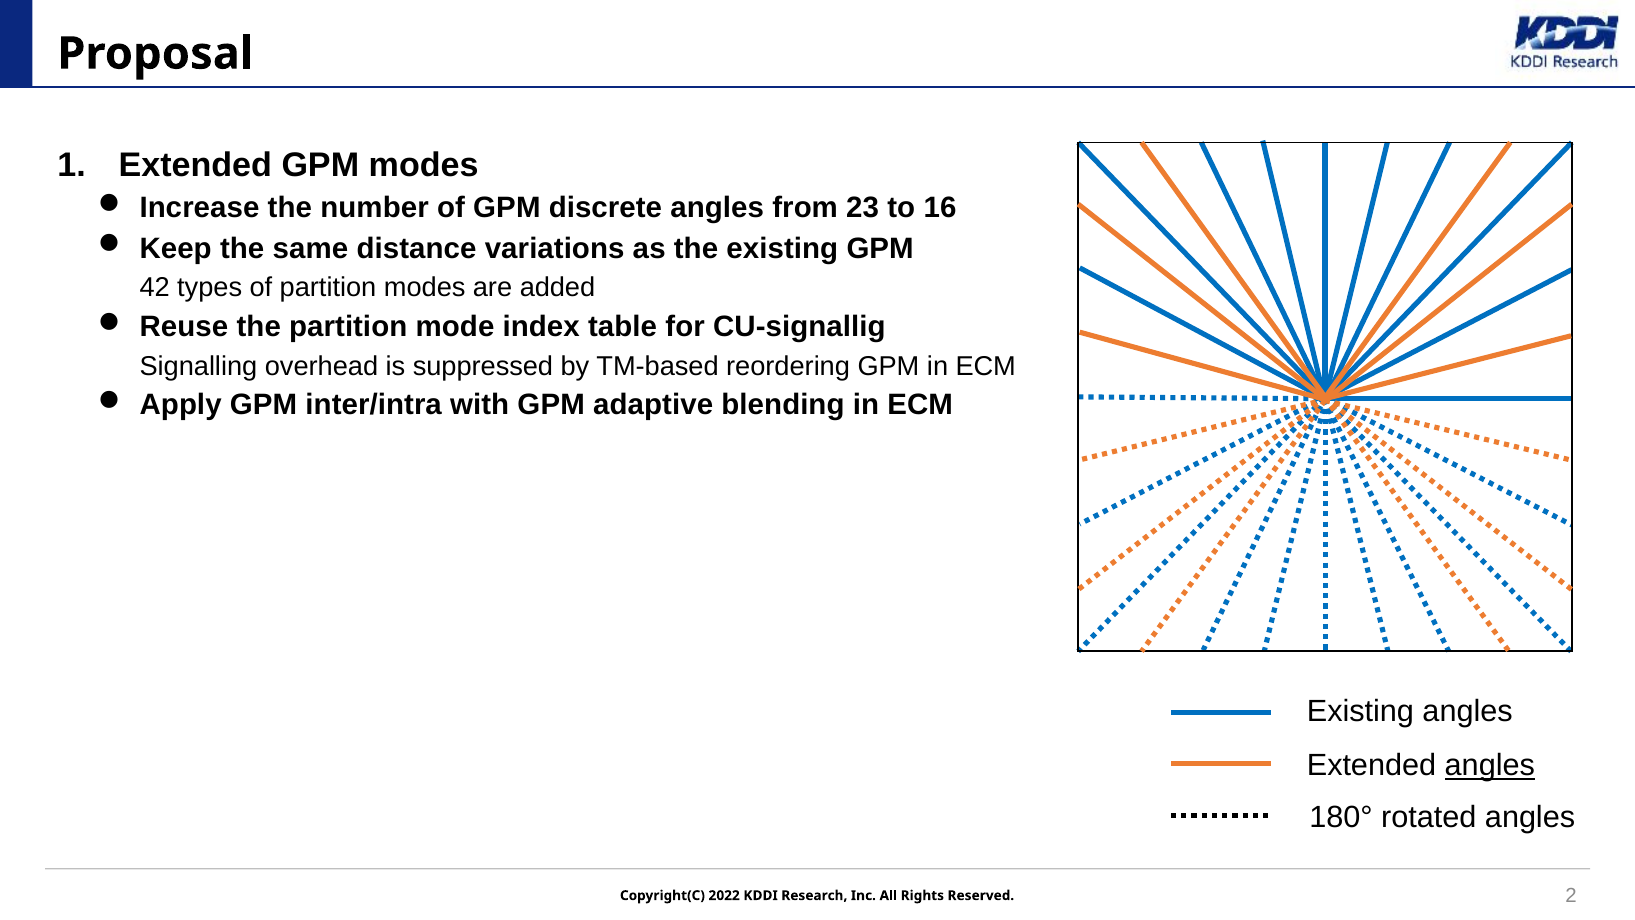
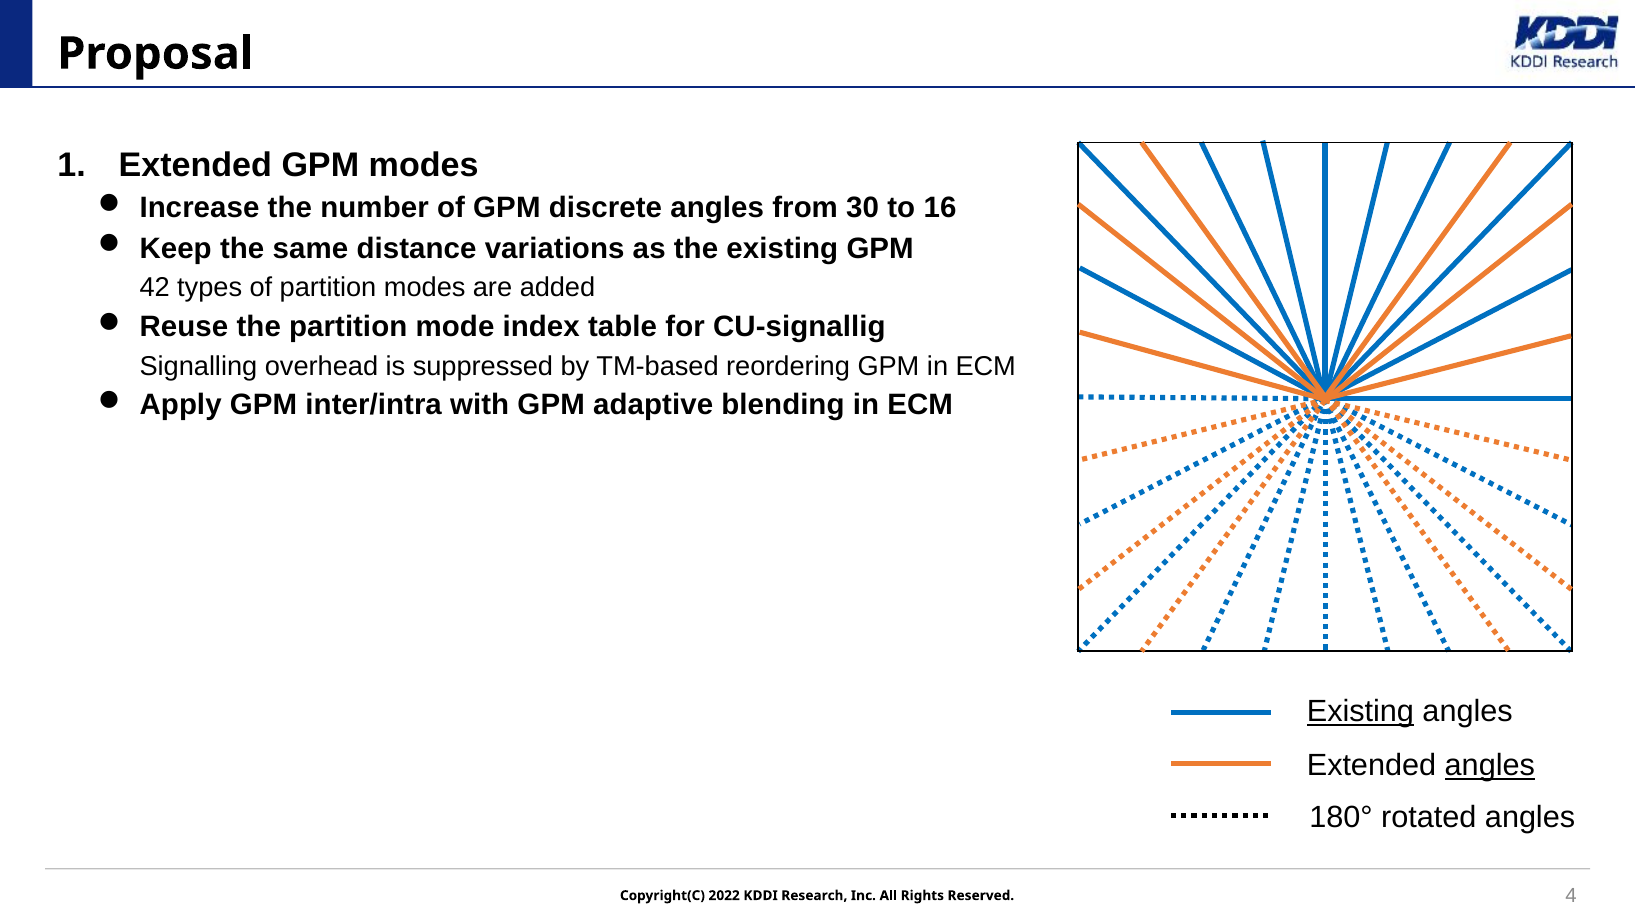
23: 23 -> 30
Existing at (1360, 711) underline: none -> present
2: 2 -> 4
